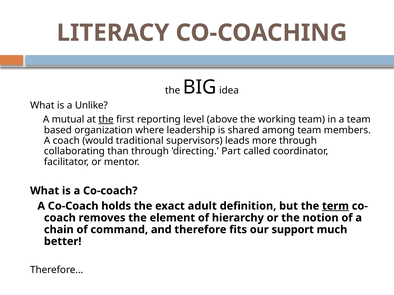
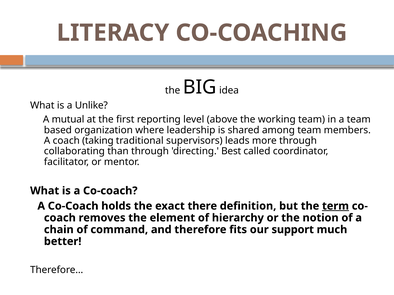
the at (106, 120) underline: present -> none
would: would -> taking
Part: Part -> Best
adult: adult -> there
